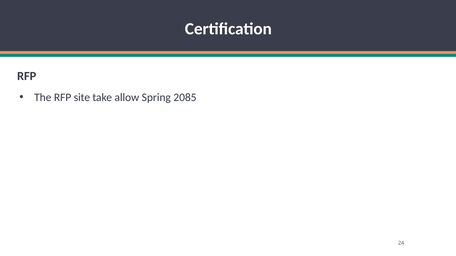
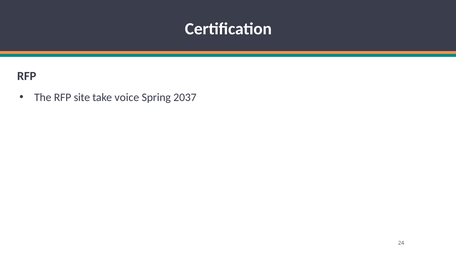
allow: allow -> voice
2085: 2085 -> 2037
